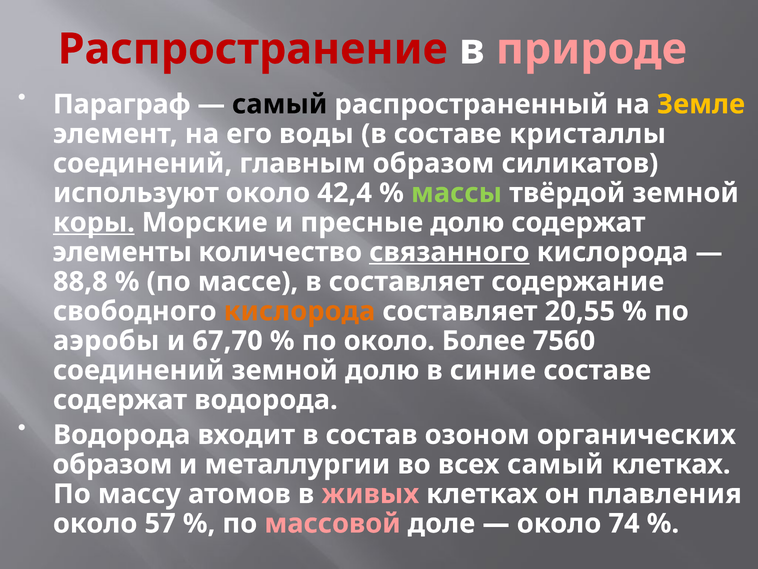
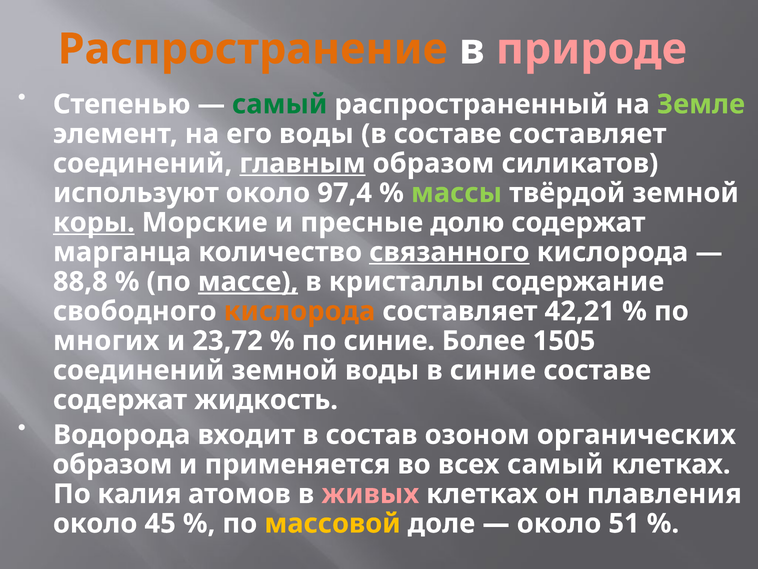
Распространение colour: red -> orange
Параграф: Параграф -> Степенью
самый at (280, 104) colour: black -> green
Земле colour: yellow -> light green
составе кристаллы: кристаллы -> составляет
главным underline: none -> present
42,4: 42,4 -> 97,4
элементы: элементы -> марганца
массе underline: none -> present
в составляет: составляет -> кристаллы
20,55: 20,55 -> 42,21
аэробы: аэробы -> многих
67,70: 67,70 -> 23,72
по около: около -> синие
7560: 7560 -> 1505
земной долю: долю -> воды
содержат водорода: водорода -> жидкость
металлургии: металлургии -> применяется
массу: массу -> калия
57: 57 -> 45
массовой colour: pink -> yellow
74: 74 -> 51
